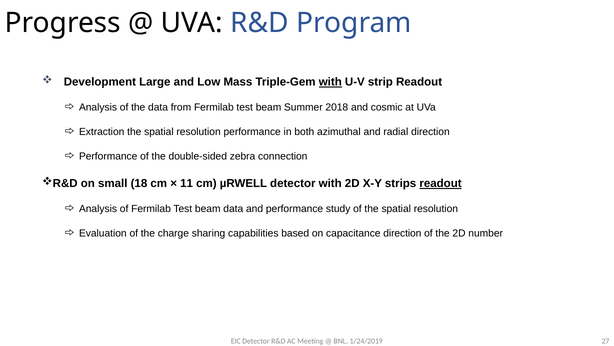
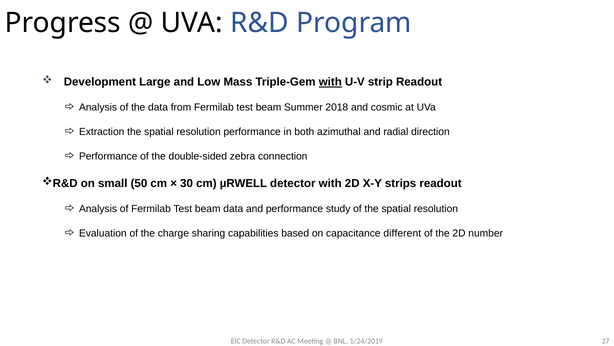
18: 18 -> 50
11: 11 -> 30
readout at (441, 183) underline: present -> none
capacitance direction: direction -> different
